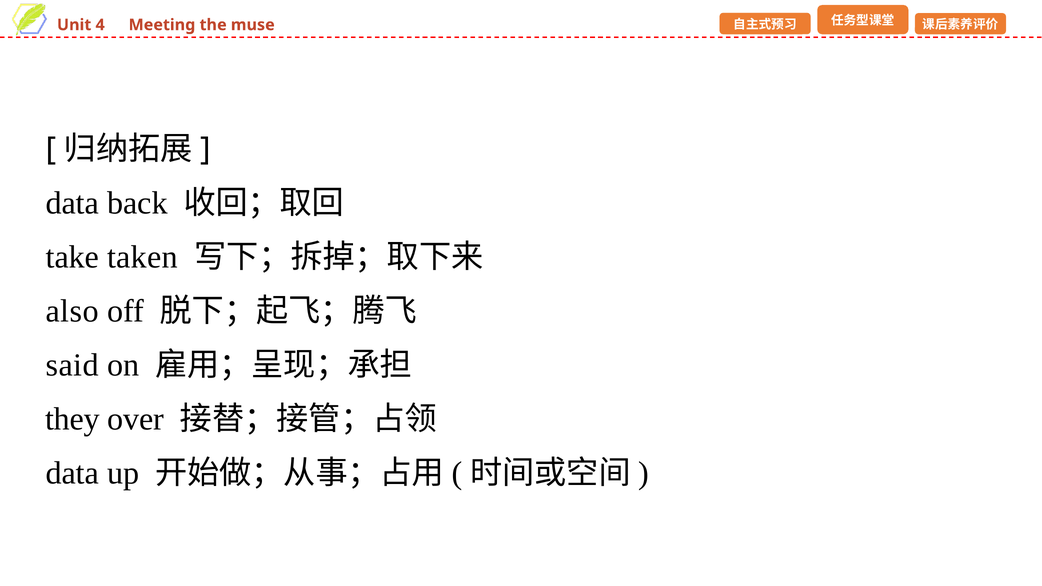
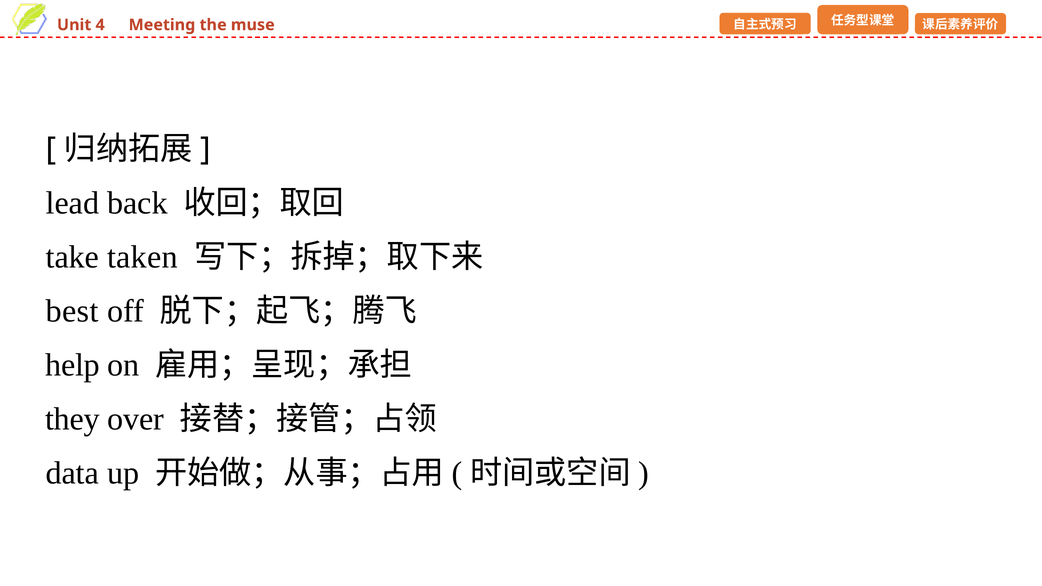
data at (72, 203): data -> lead
also: also -> best
said: said -> help
